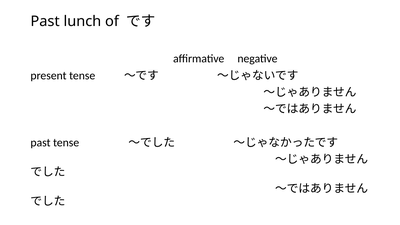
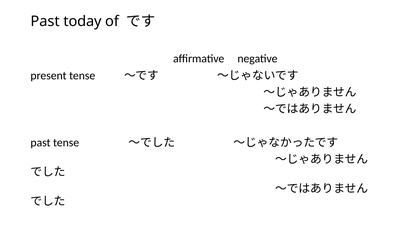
lunch: lunch -> today
